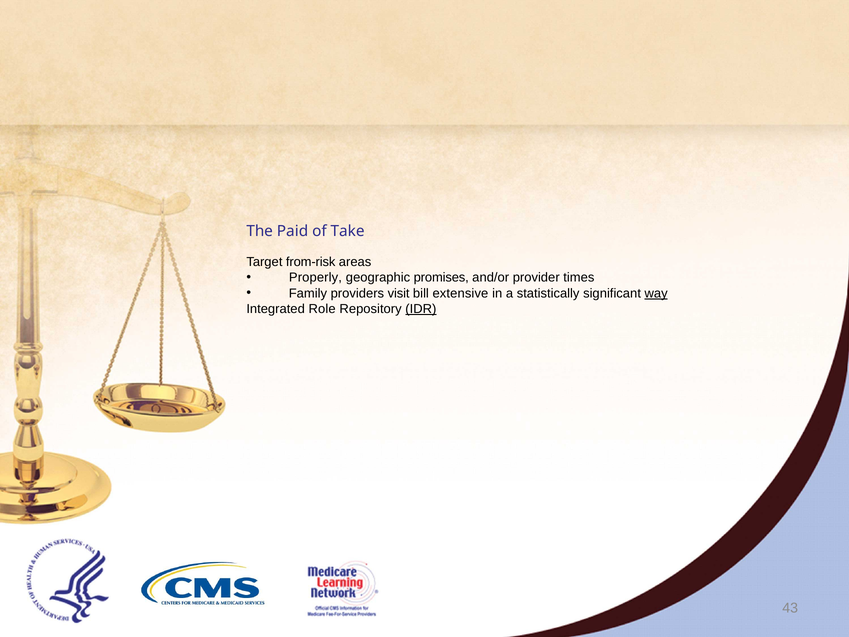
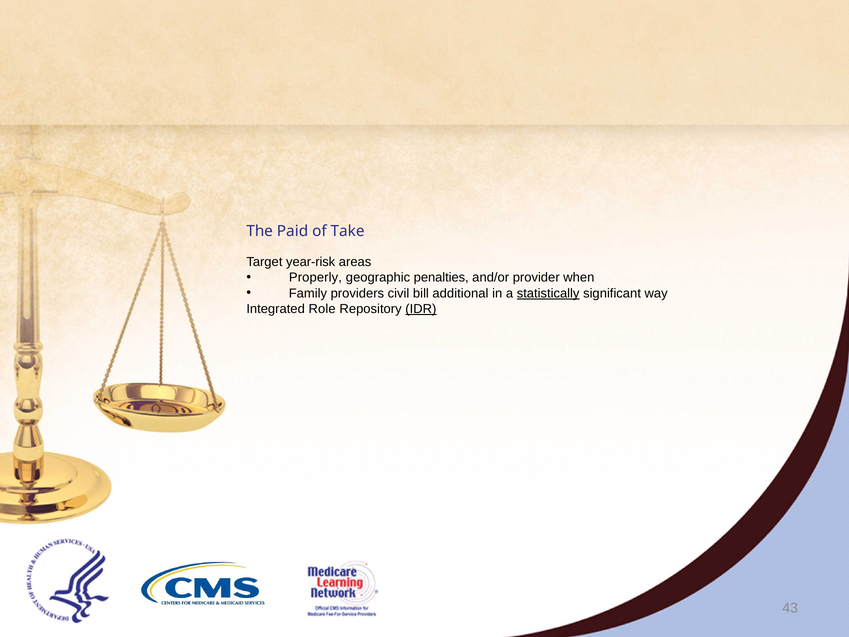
from-risk: from-risk -> year-risk
promises: promises -> penalties
times: times -> when
visit: visit -> civil
extensive: extensive -> additional
statistically underline: none -> present
way underline: present -> none
